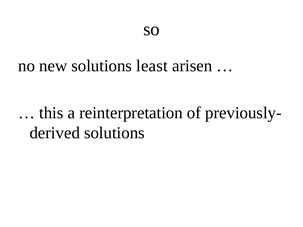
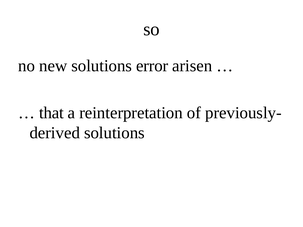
least: least -> error
this: this -> that
